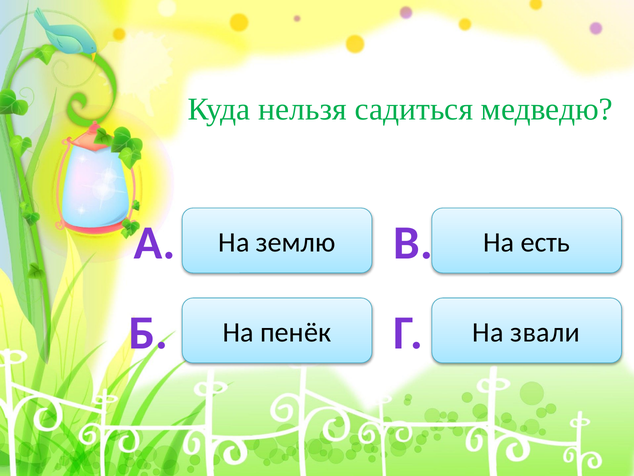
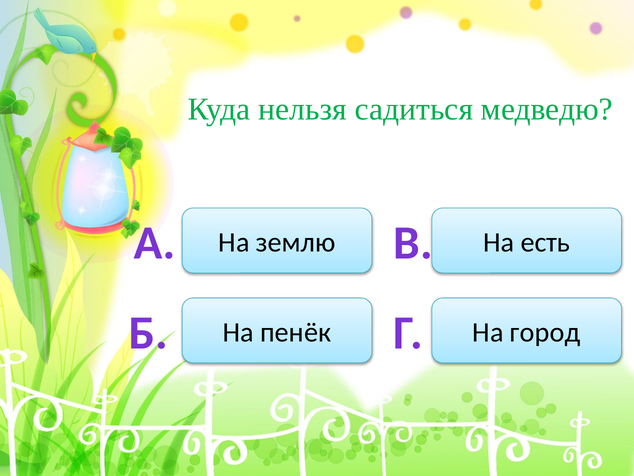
звали: звали -> город
